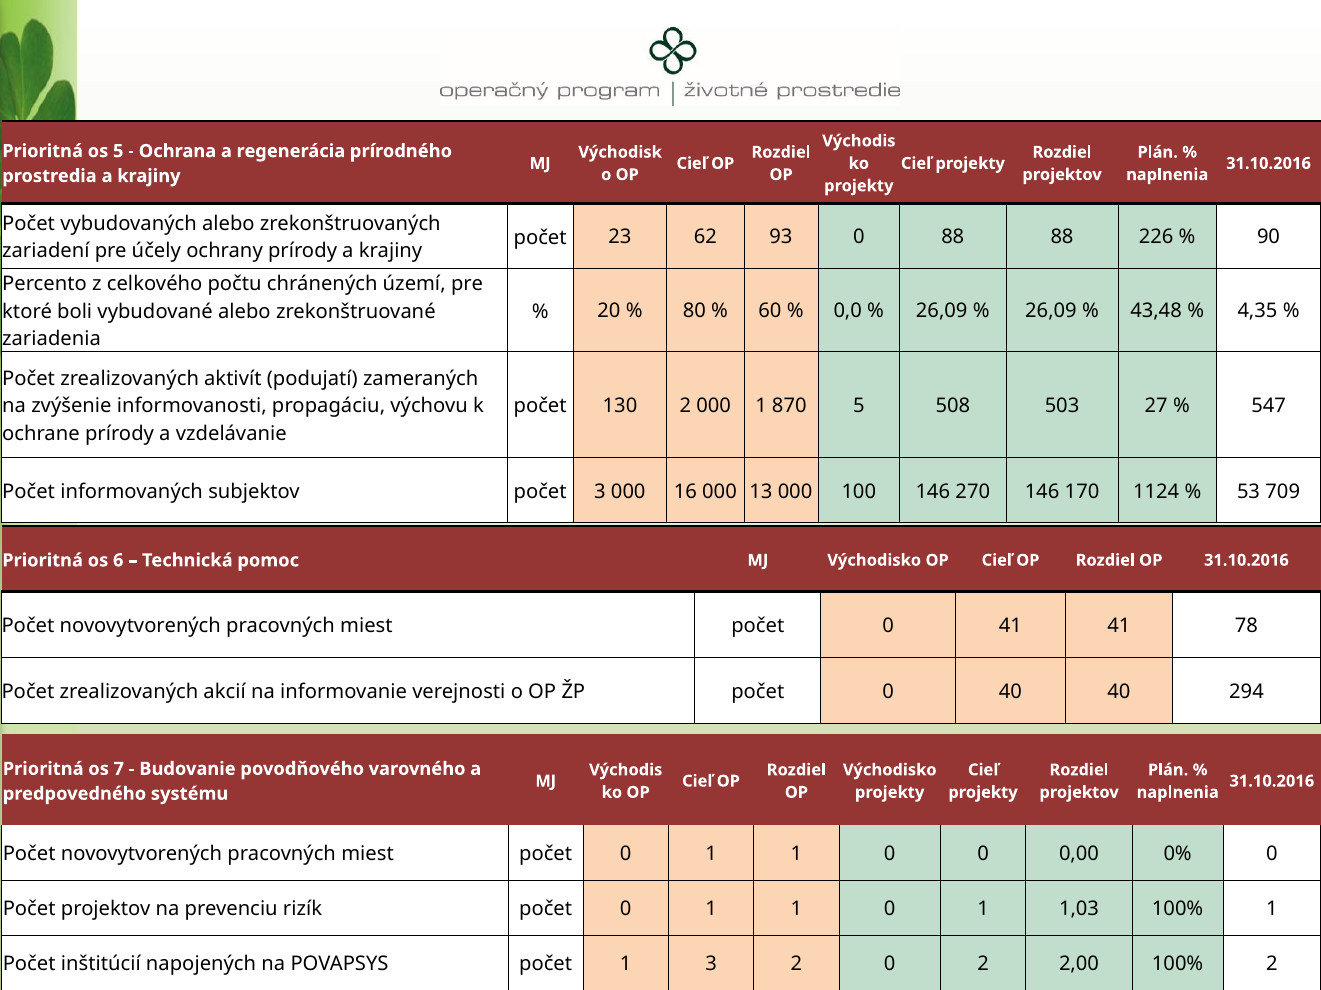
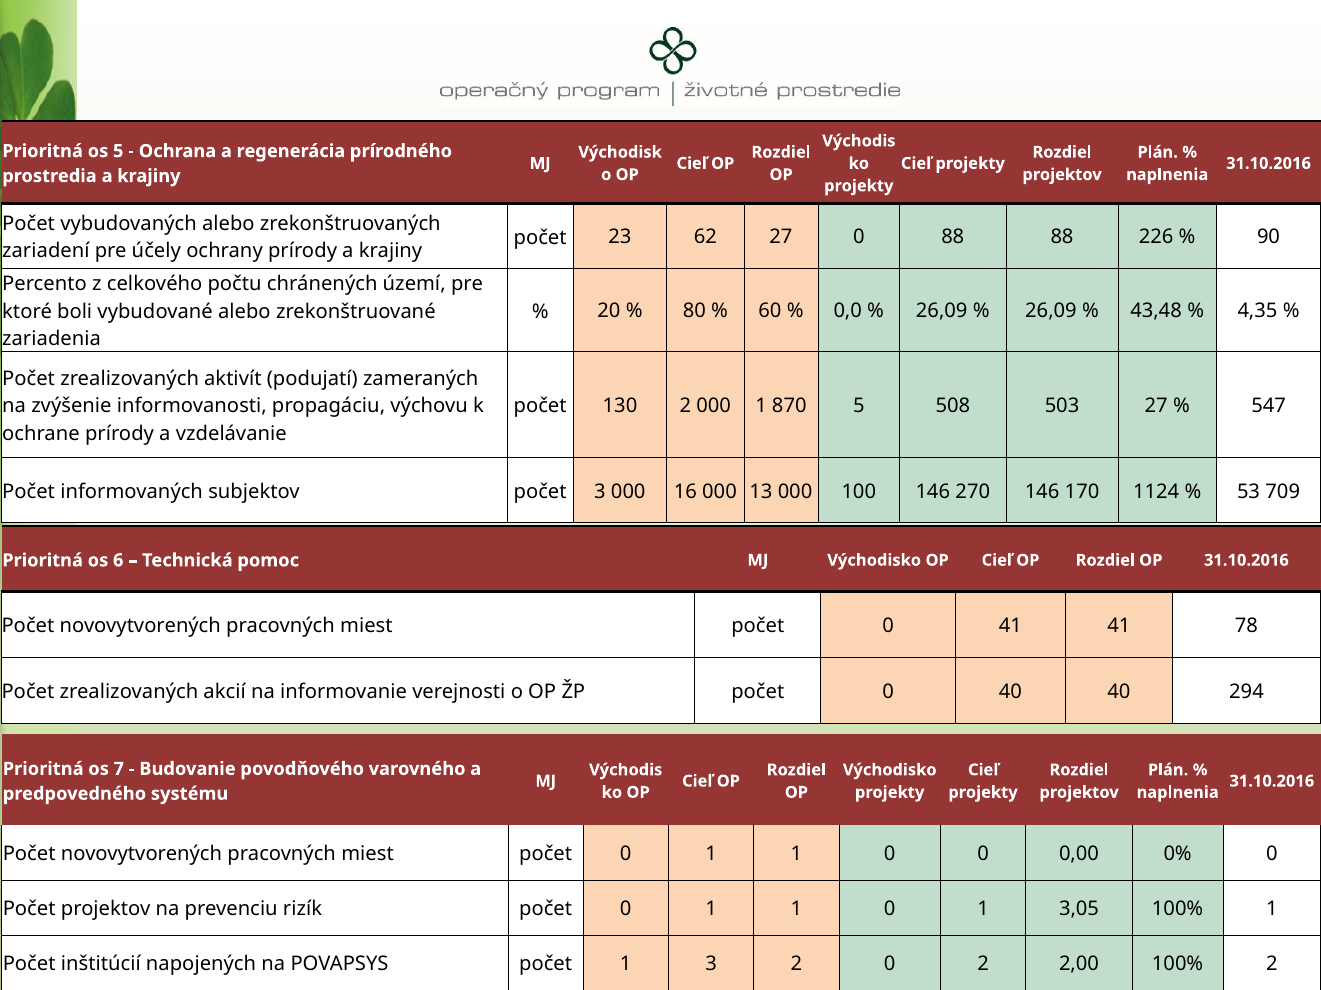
62 93: 93 -> 27
1,03: 1,03 -> 3,05
